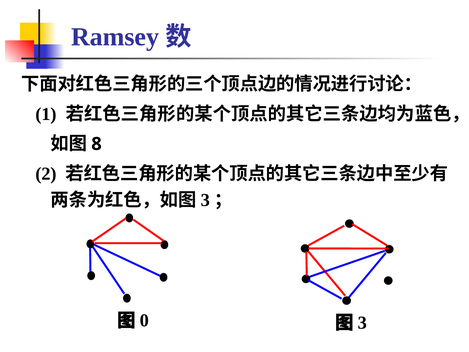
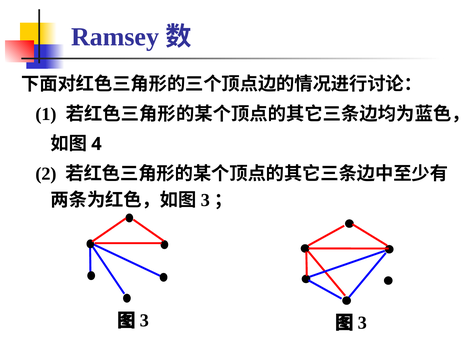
8: 8 -> 4
0 at (144, 320): 0 -> 3
